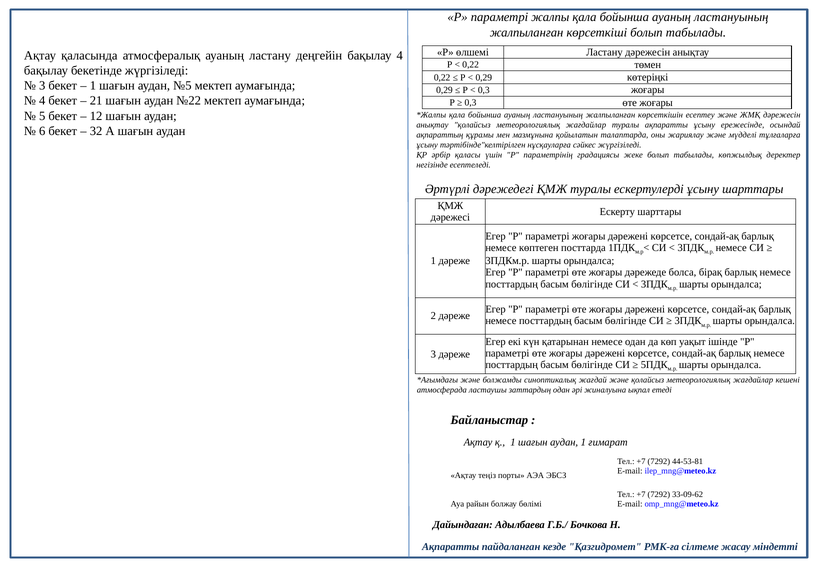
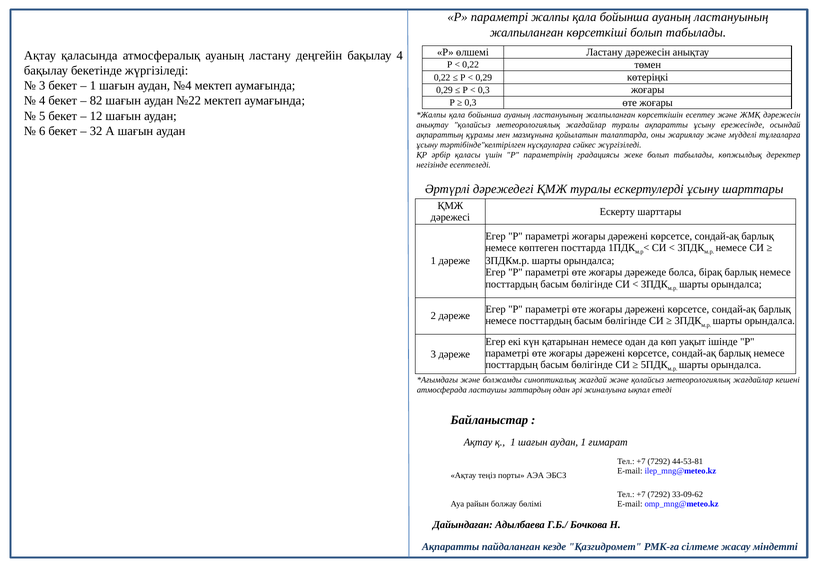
№5: №5 -> №4
21: 21 -> 82
